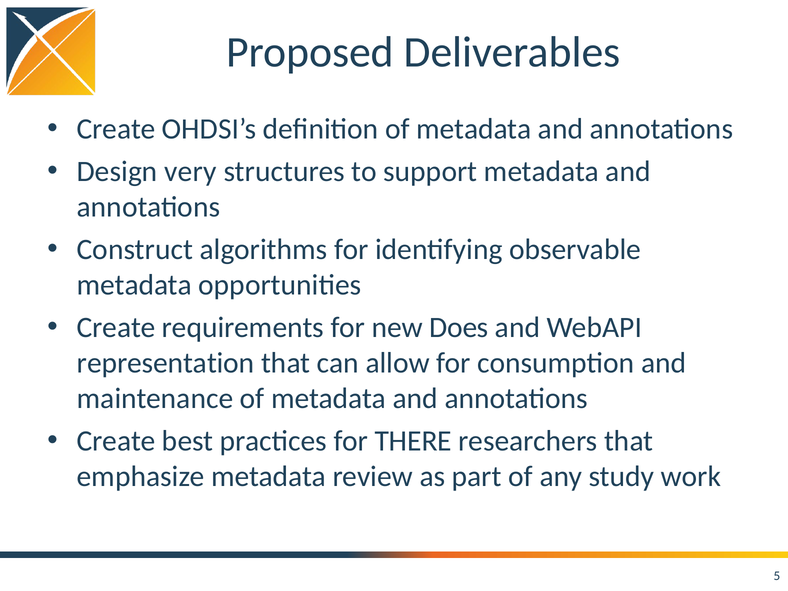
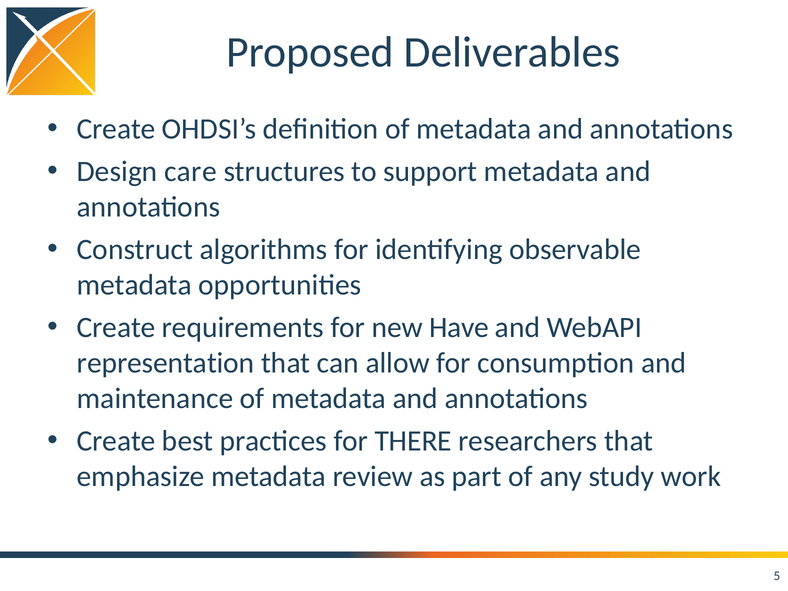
very: very -> care
Does: Does -> Have
